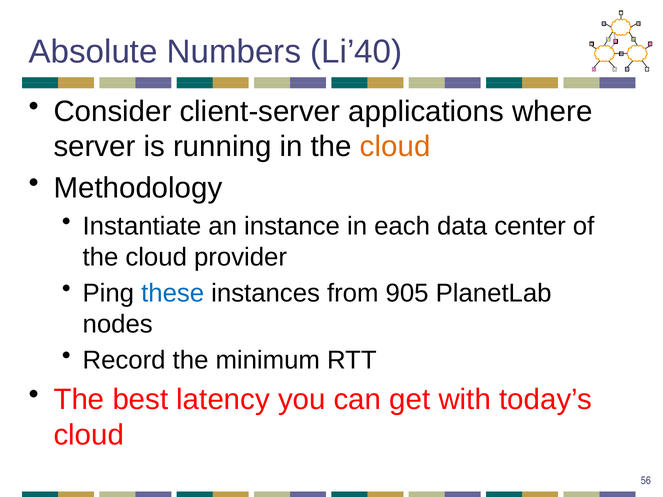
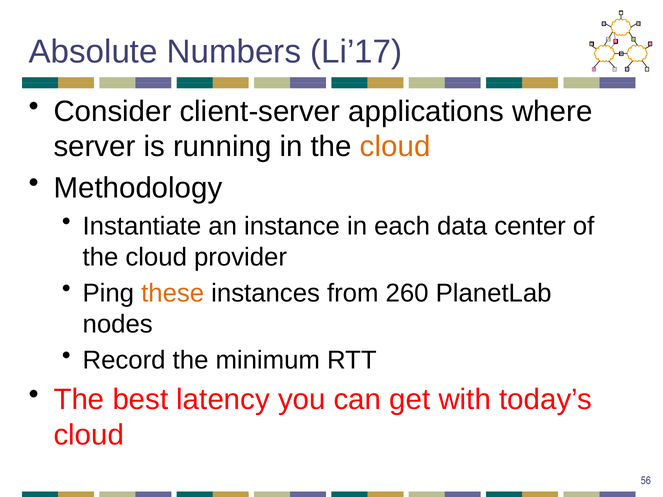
Li’40: Li’40 -> Li’17
these colour: blue -> orange
905: 905 -> 260
